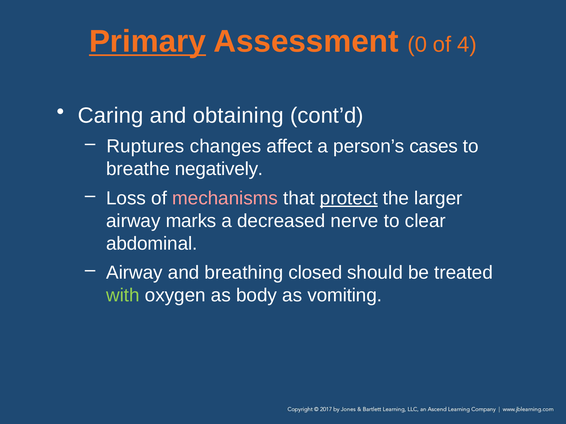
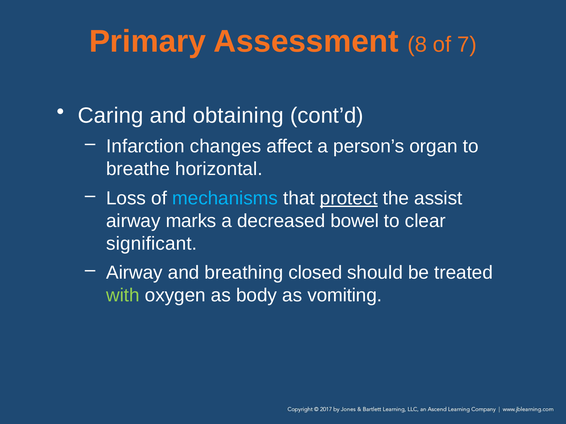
Primary underline: present -> none
0: 0 -> 8
4: 4 -> 7
Ruptures: Ruptures -> Infarction
cases: cases -> organ
negatively: negatively -> horizontal
mechanisms colour: pink -> light blue
larger: larger -> assist
nerve: nerve -> bowel
abdominal: abdominal -> significant
